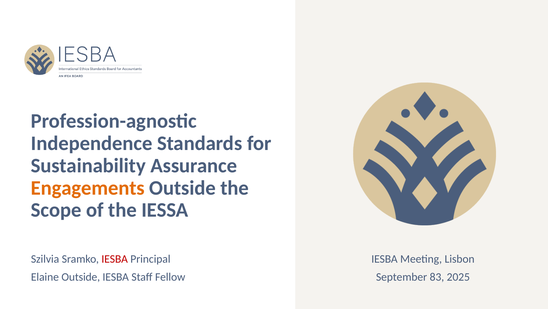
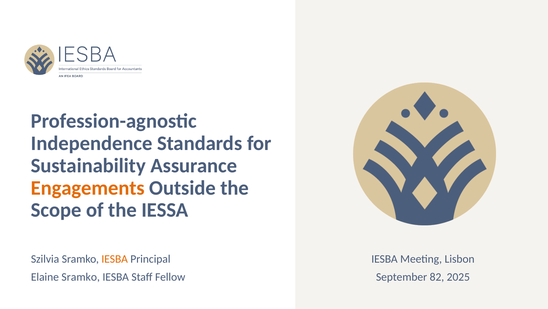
IESBA at (115, 258) colour: red -> orange
Elaine Outside: Outside -> Sramko
83: 83 -> 82
